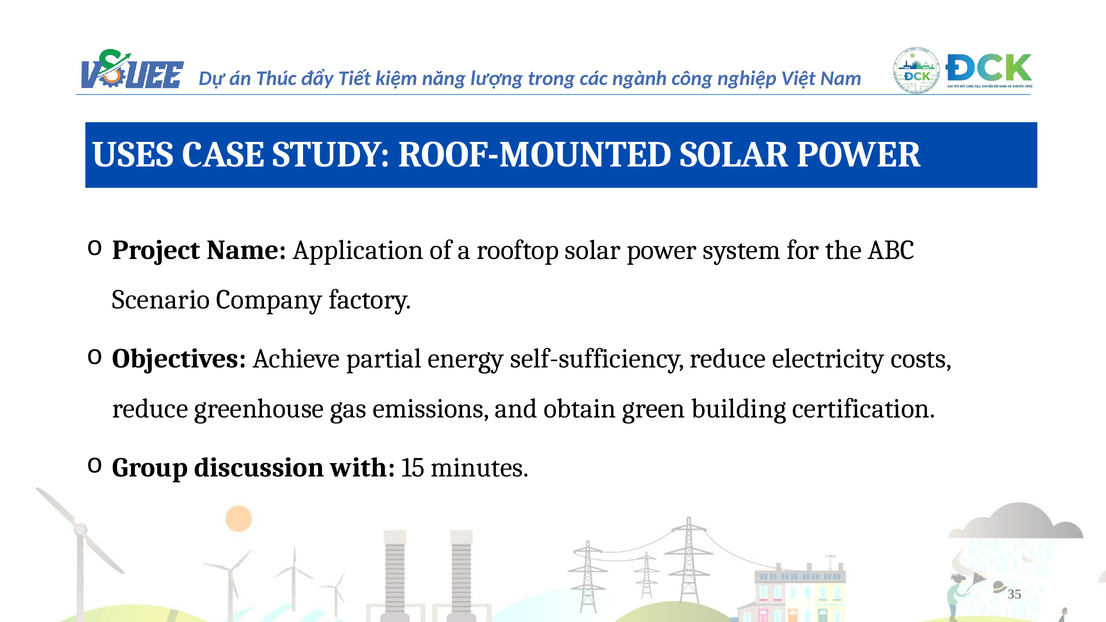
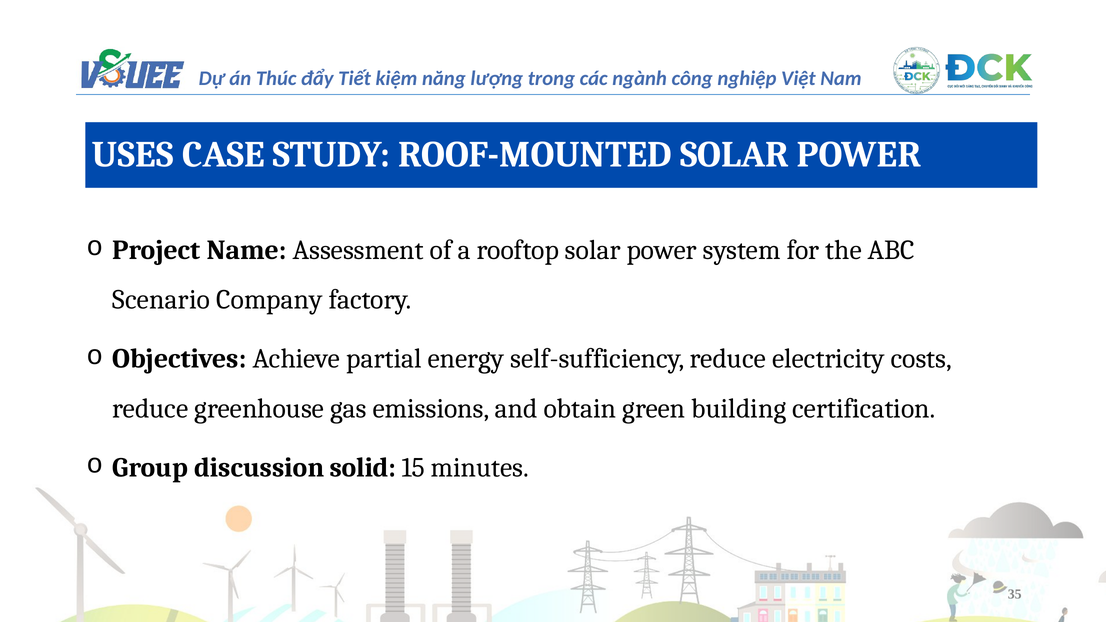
Application: Application -> Assessment
with: with -> solid
